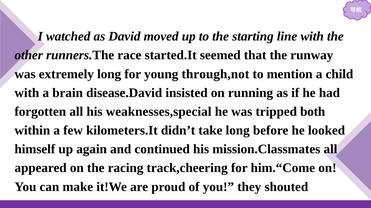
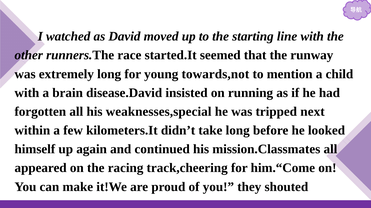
through,not: through,not -> towards,not
both: both -> next
